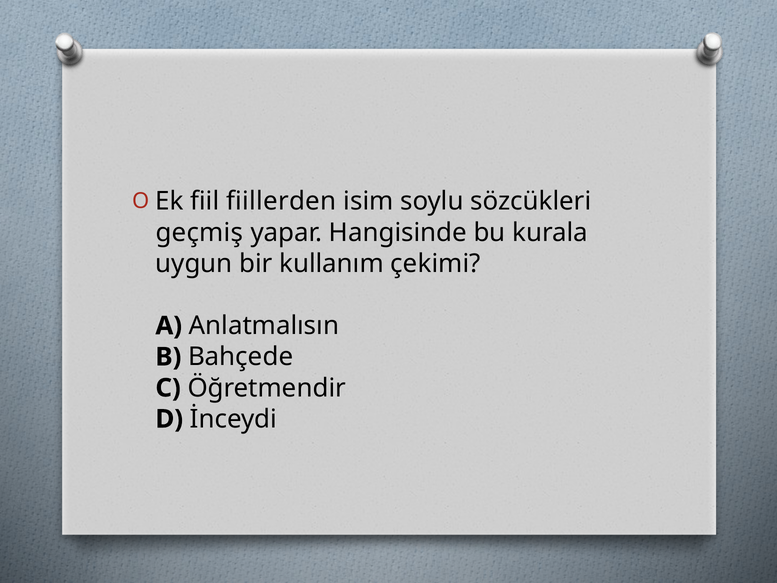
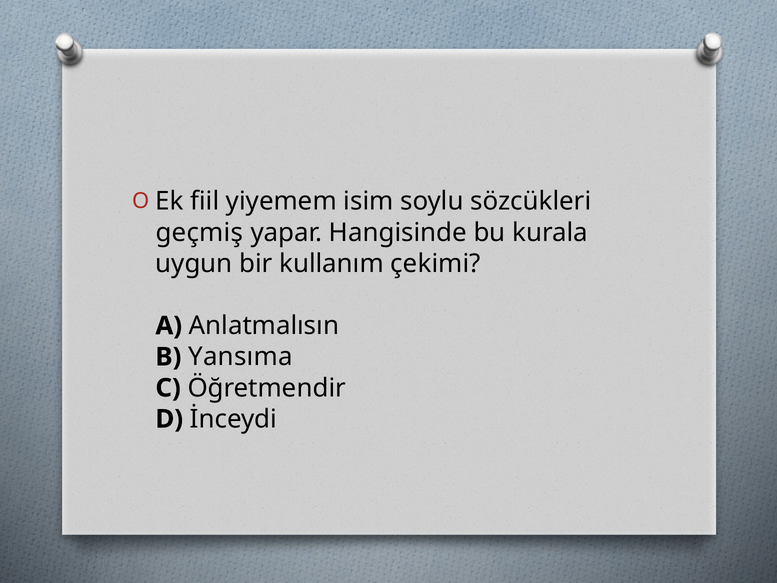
fiillerden: fiillerden -> yiyemem
Bahçede: Bahçede -> Yansıma
